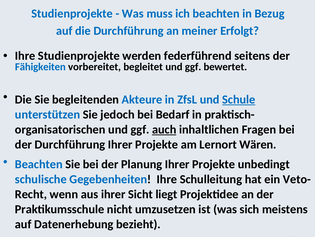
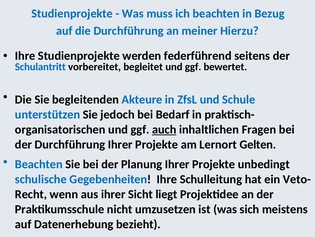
Erfolgt: Erfolgt -> Hierzu
Fähigkeiten: Fähigkeiten -> Schulantritt
Schule underline: present -> none
Wären: Wären -> Gelten
